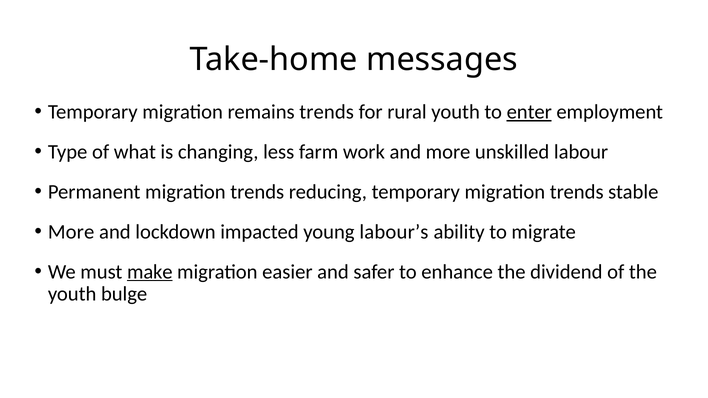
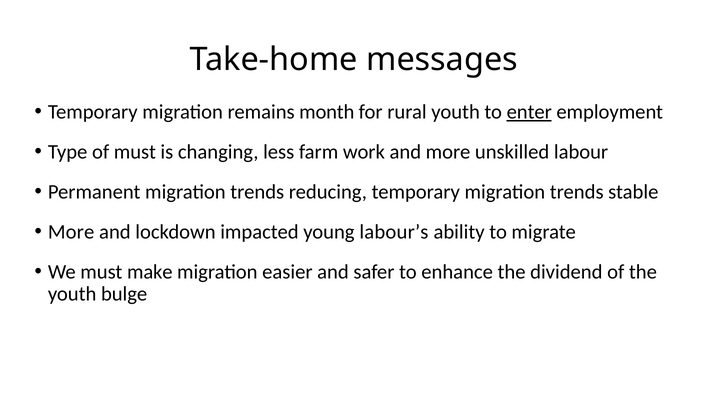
remains trends: trends -> month
of what: what -> must
make underline: present -> none
